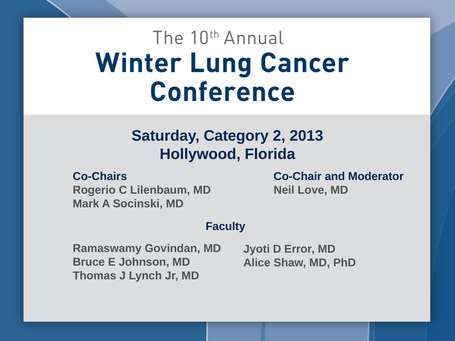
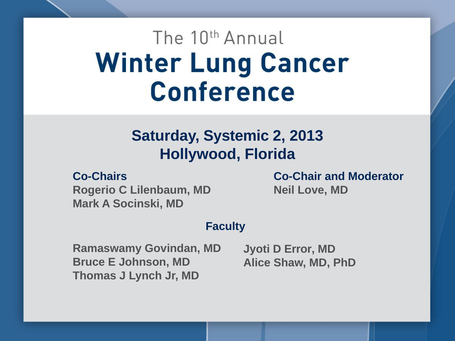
Category: Category -> Systemic
